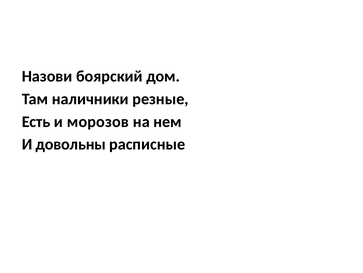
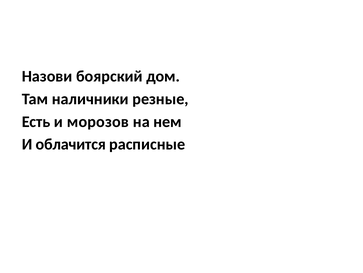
довольны: довольны -> облачится
